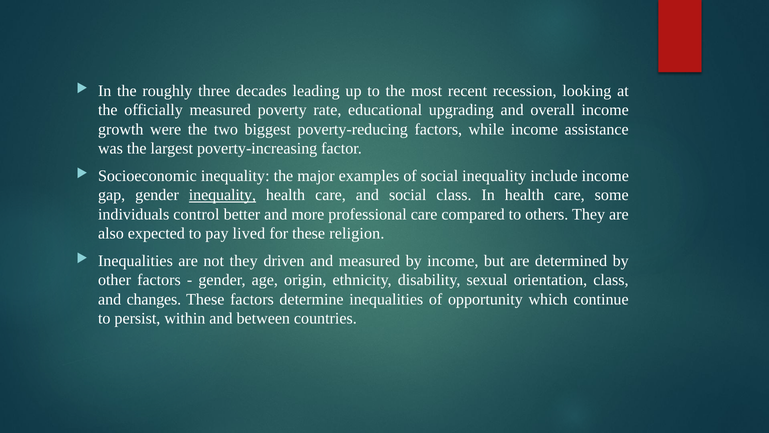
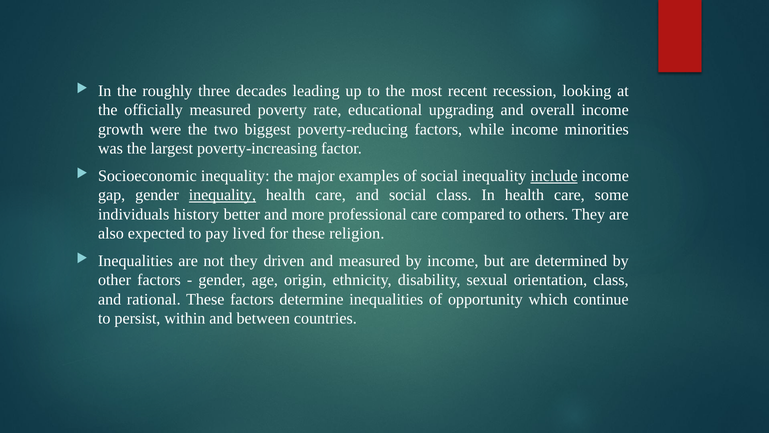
assistance: assistance -> minorities
include underline: none -> present
control: control -> history
changes: changes -> rational
